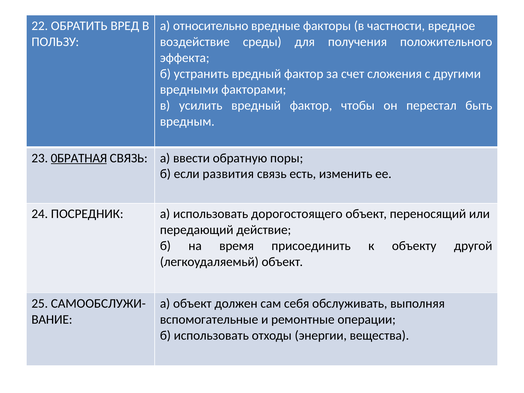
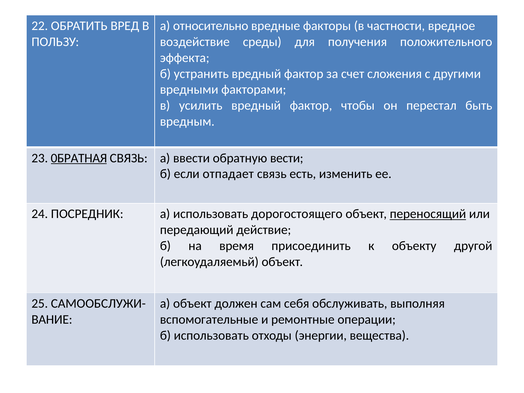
поры: поры -> вести
развития: развития -> отпадает
переносящий underline: none -> present
